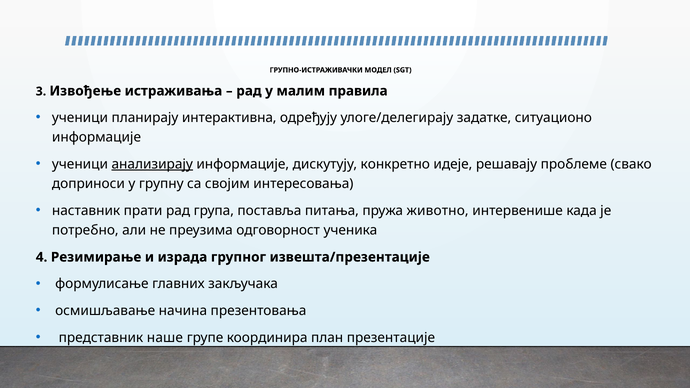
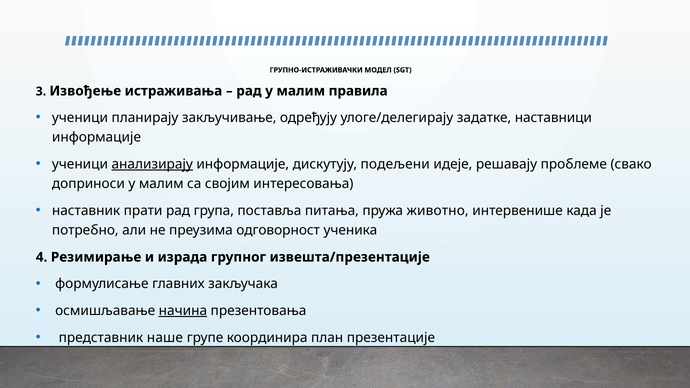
интерактивна: интерактивна -> закључивање
ситуационо: ситуационо -> наставници
конкретно: конкретно -> подељени
доприноси у групну: групну -> малим
начина underline: none -> present
